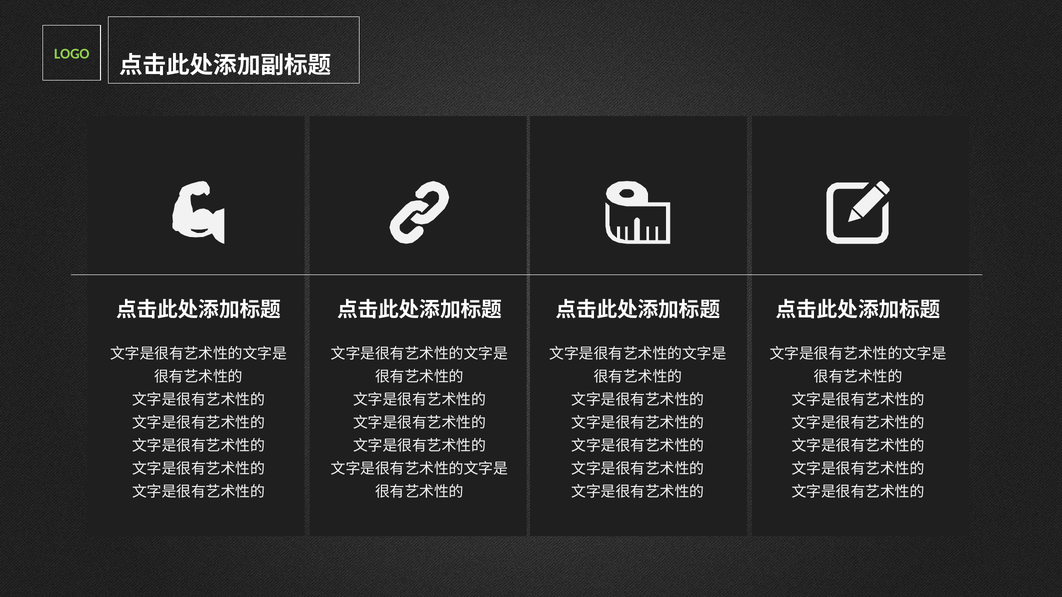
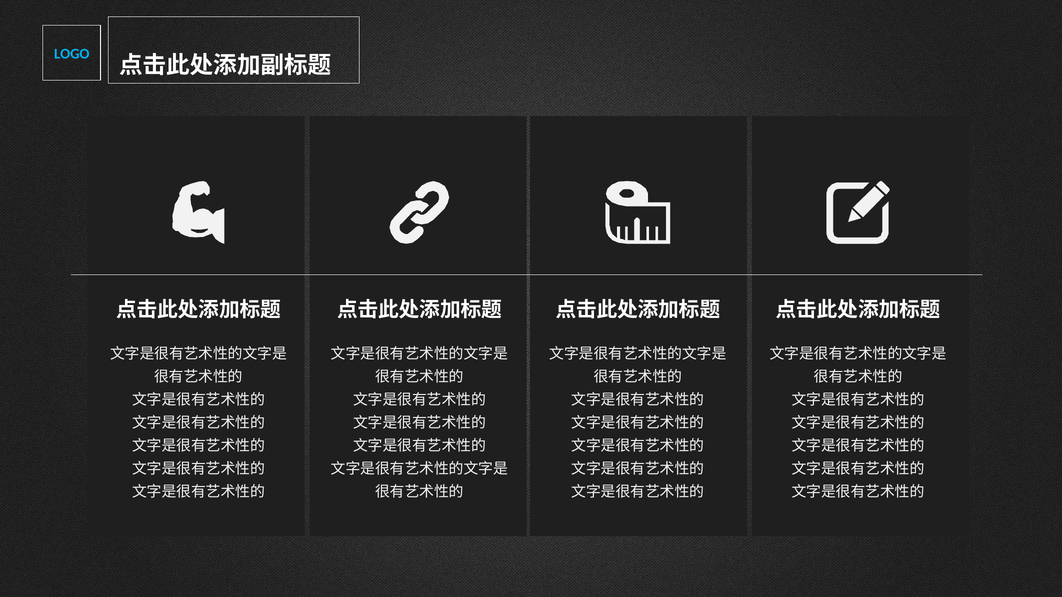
LOGO colour: light green -> light blue
